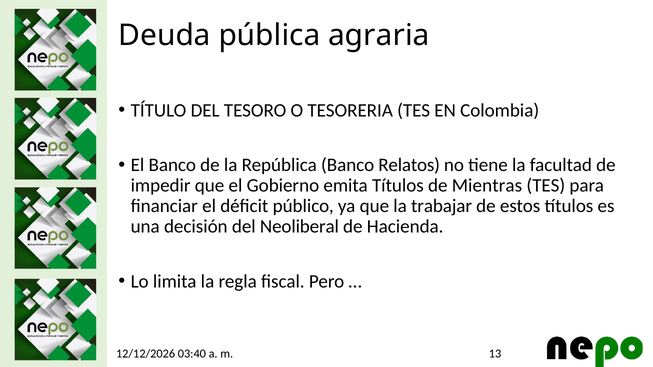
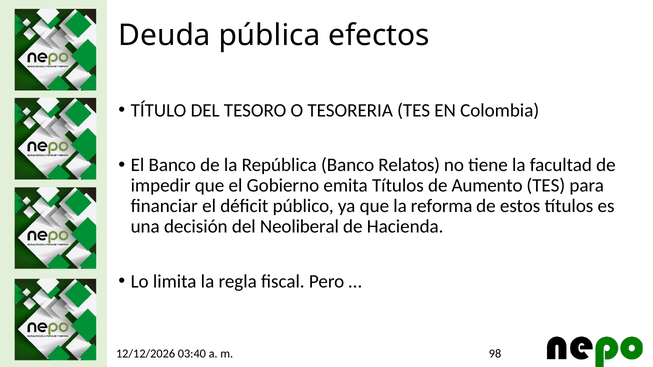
agraria: agraria -> efectos
Mientras: Mientras -> Aumento
trabajar: trabajar -> reforma
13: 13 -> 98
